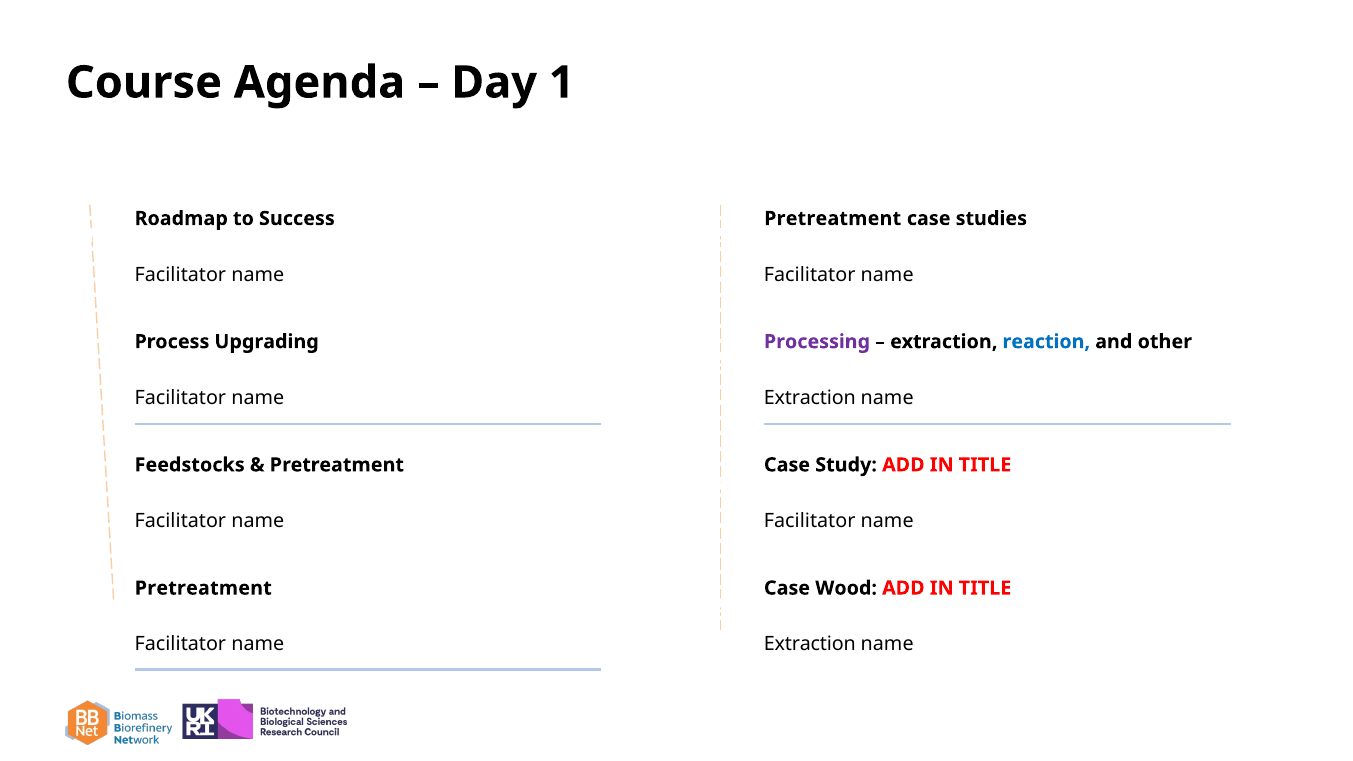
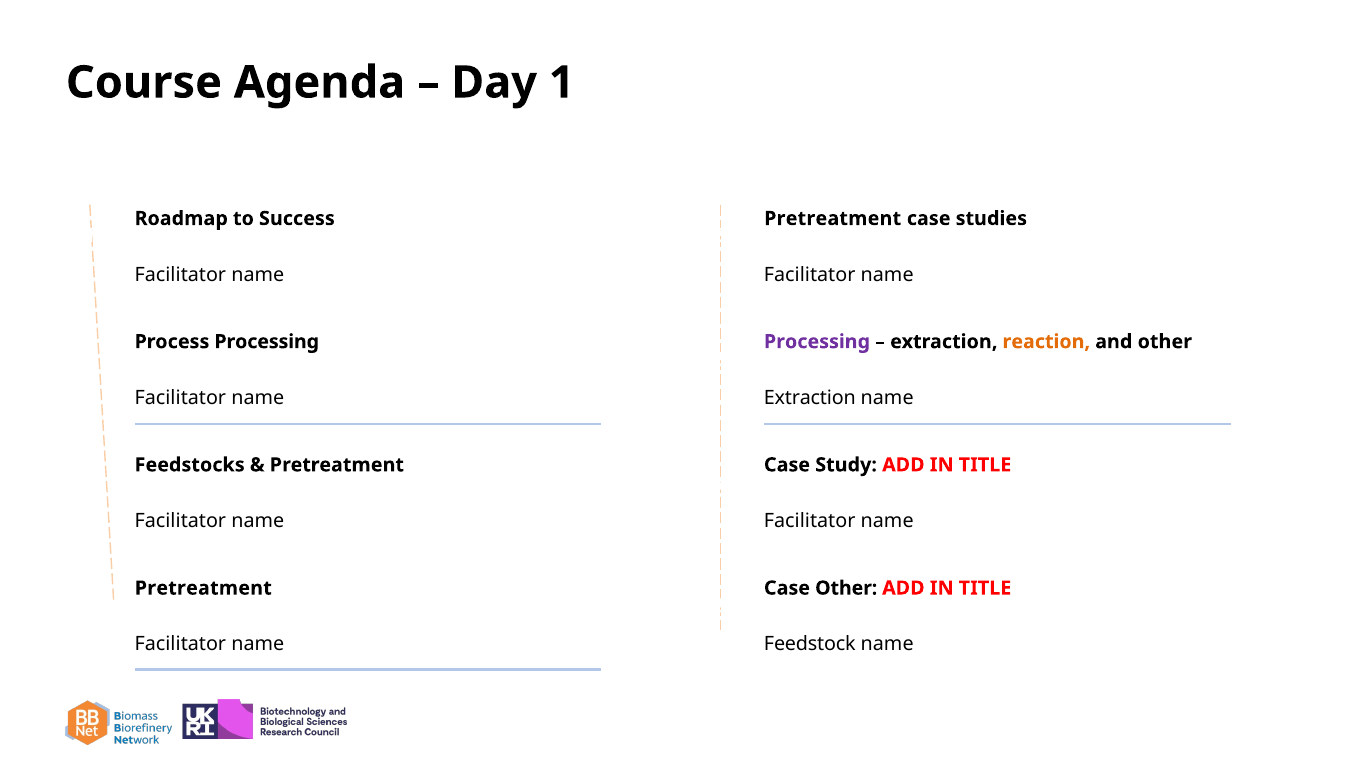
Process Upgrading: Upgrading -> Processing
reaction colour: blue -> orange
Case Wood: Wood -> Other
Extraction at (810, 644): Extraction -> Feedstock
